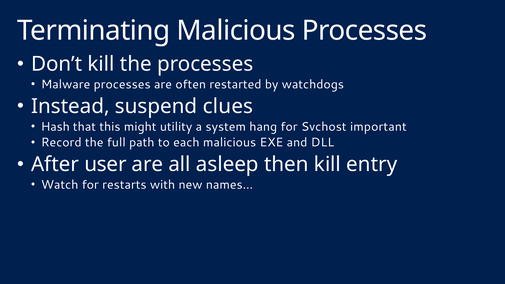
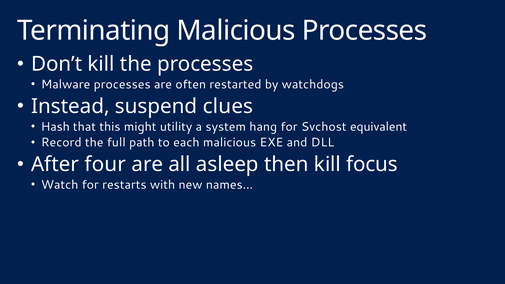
important: important -> equivalent
user: user -> four
entry: entry -> focus
